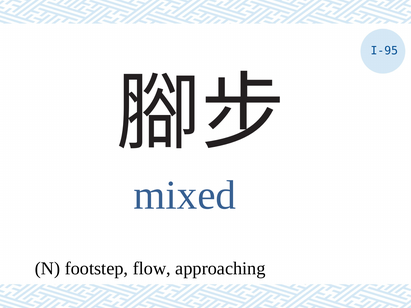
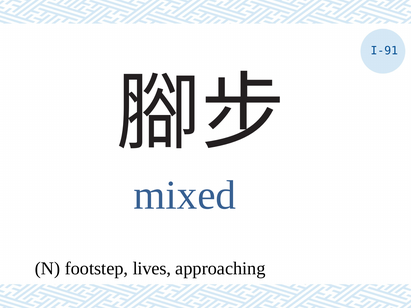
I-95: I-95 -> I-91
flow: flow -> lives
